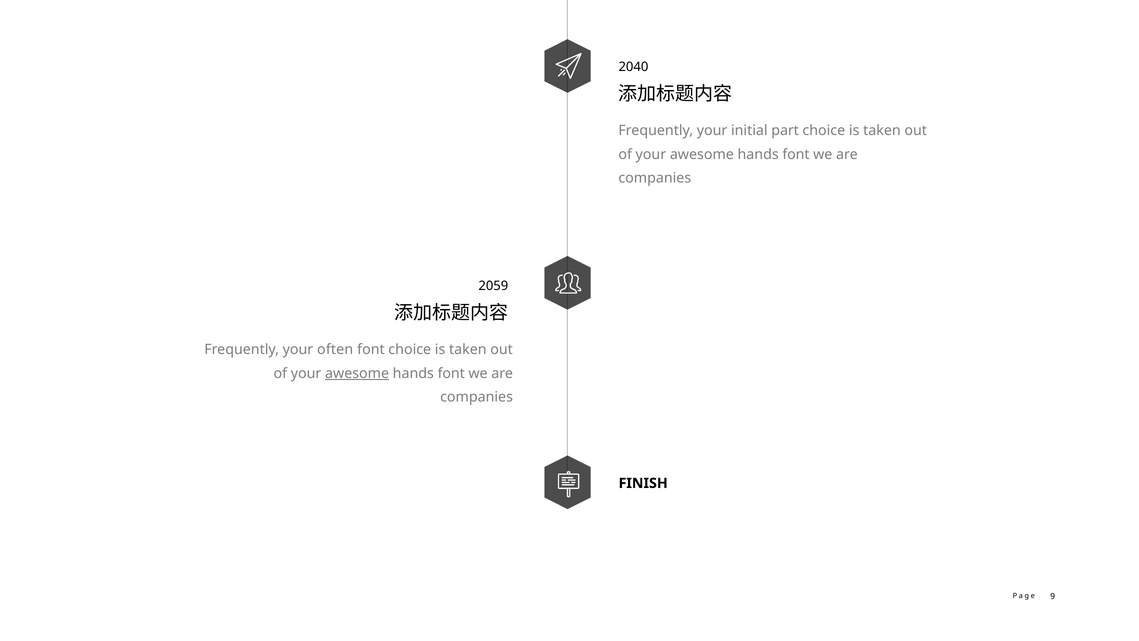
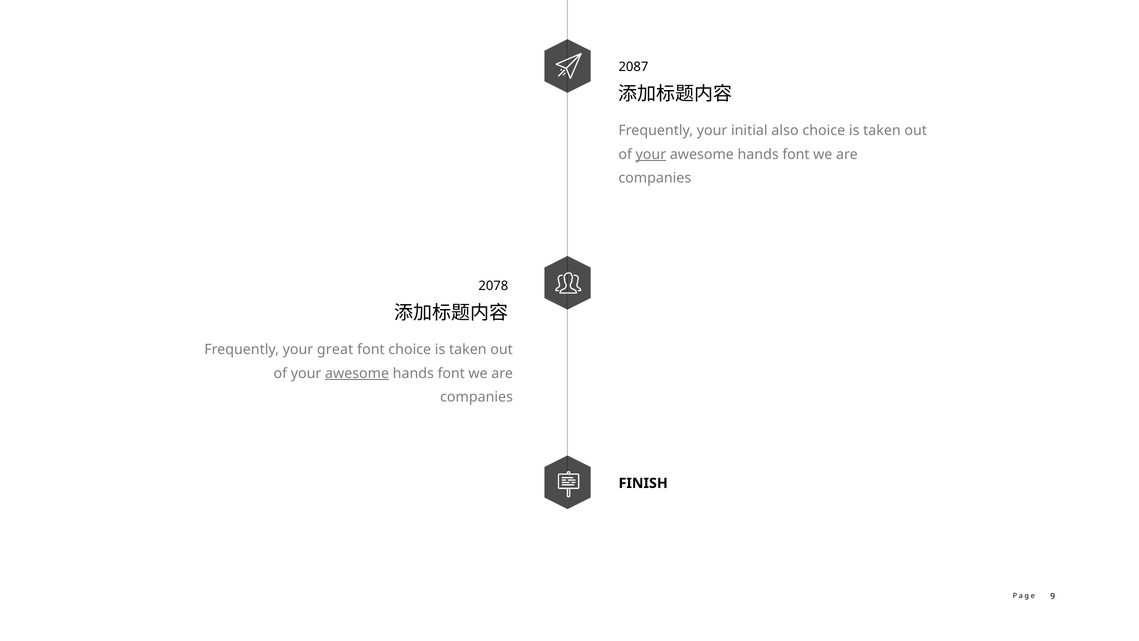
2040: 2040 -> 2087
part: part -> also
your at (651, 154) underline: none -> present
2059: 2059 -> 2078
often: often -> great
